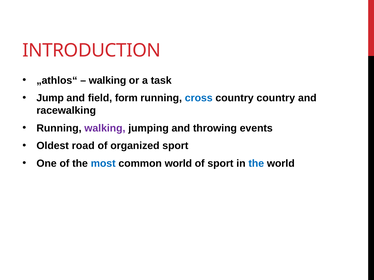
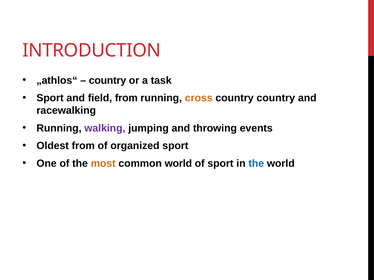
walking at (108, 81): walking -> country
Jump at (50, 98): Jump -> Sport
field form: form -> from
cross colour: blue -> orange
Oldest road: road -> from
most colour: blue -> orange
